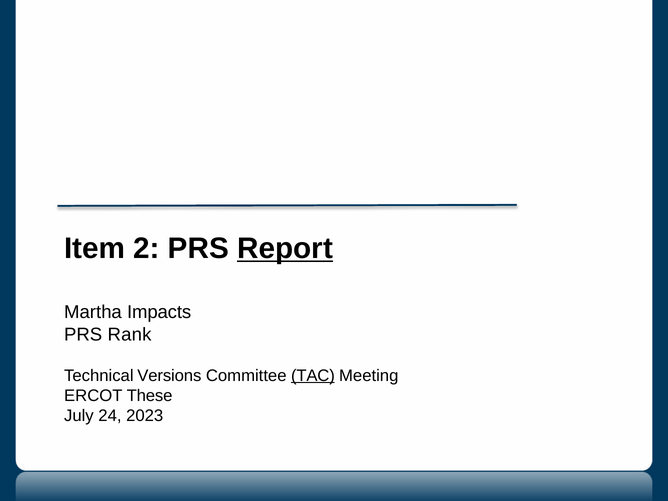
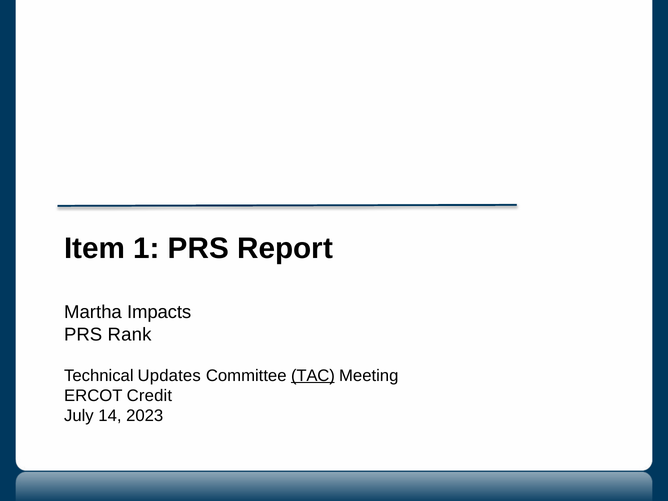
2: 2 -> 1
Report underline: present -> none
Versions: Versions -> Updates
These: These -> Credit
24: 24 -> 14
